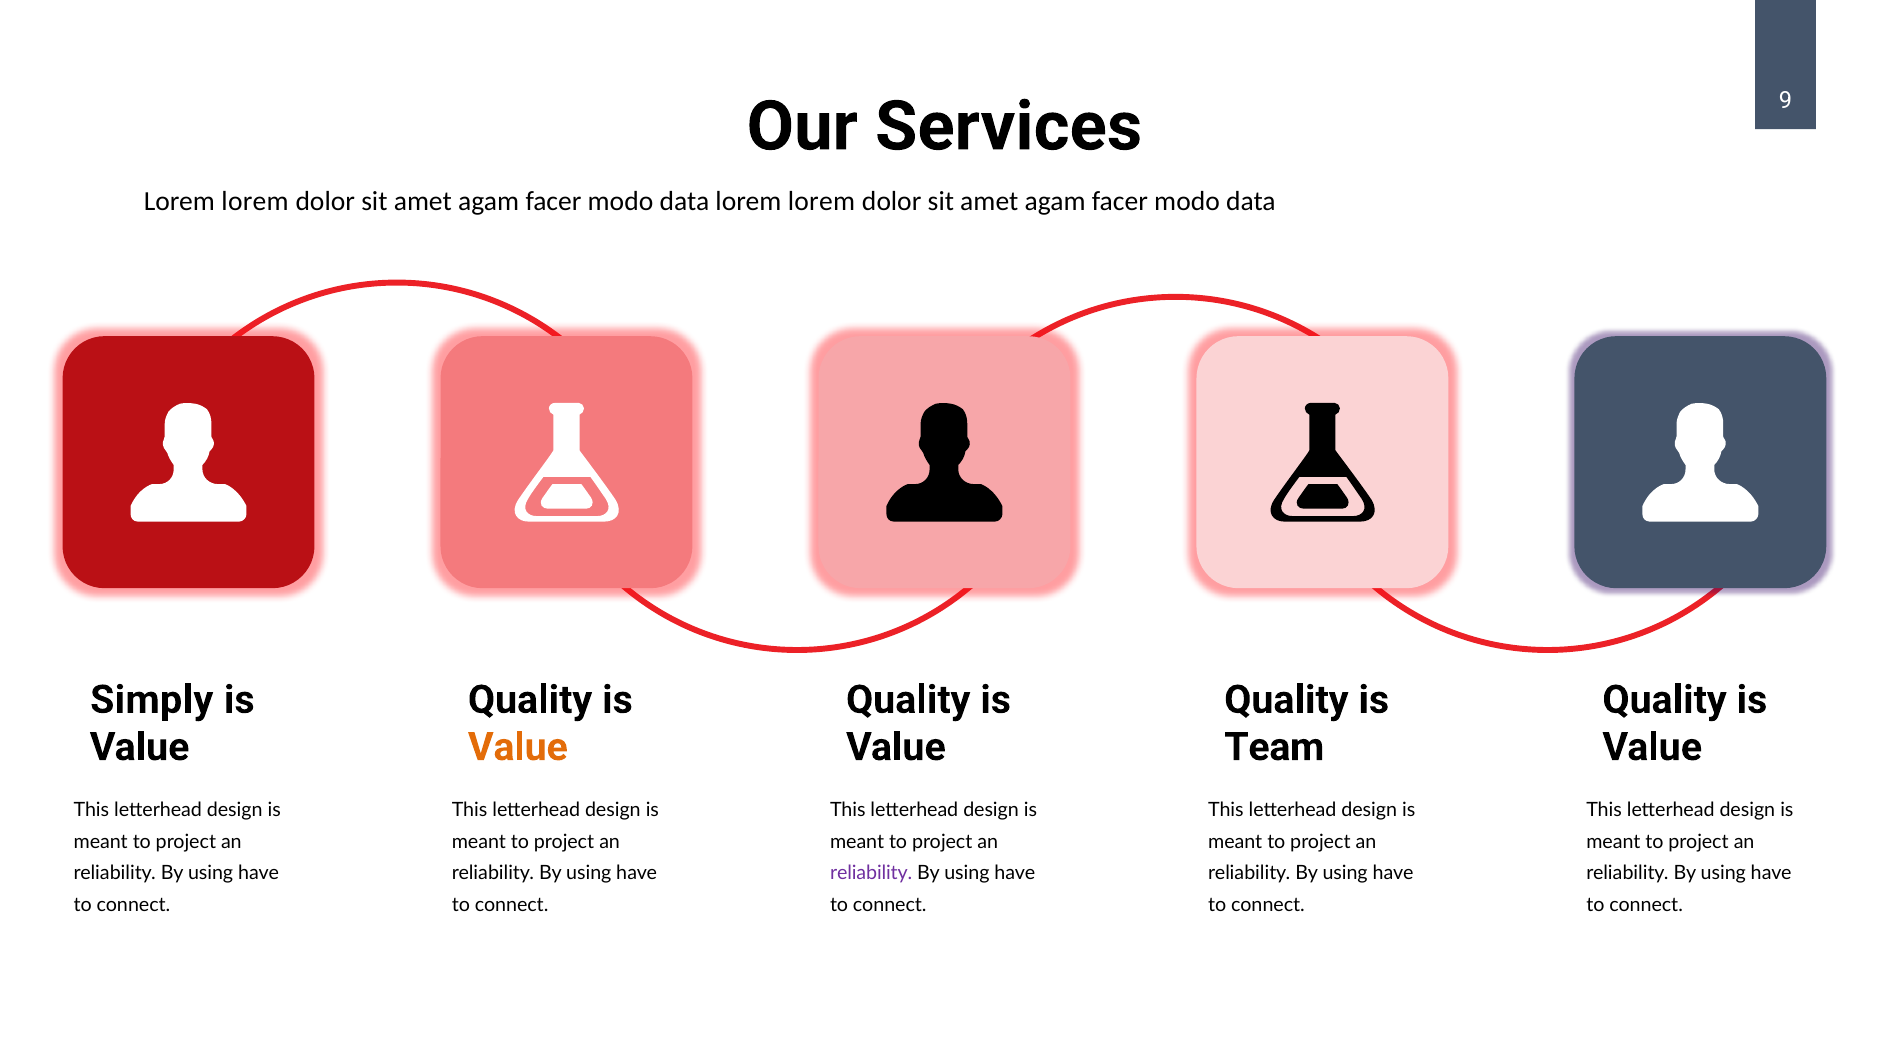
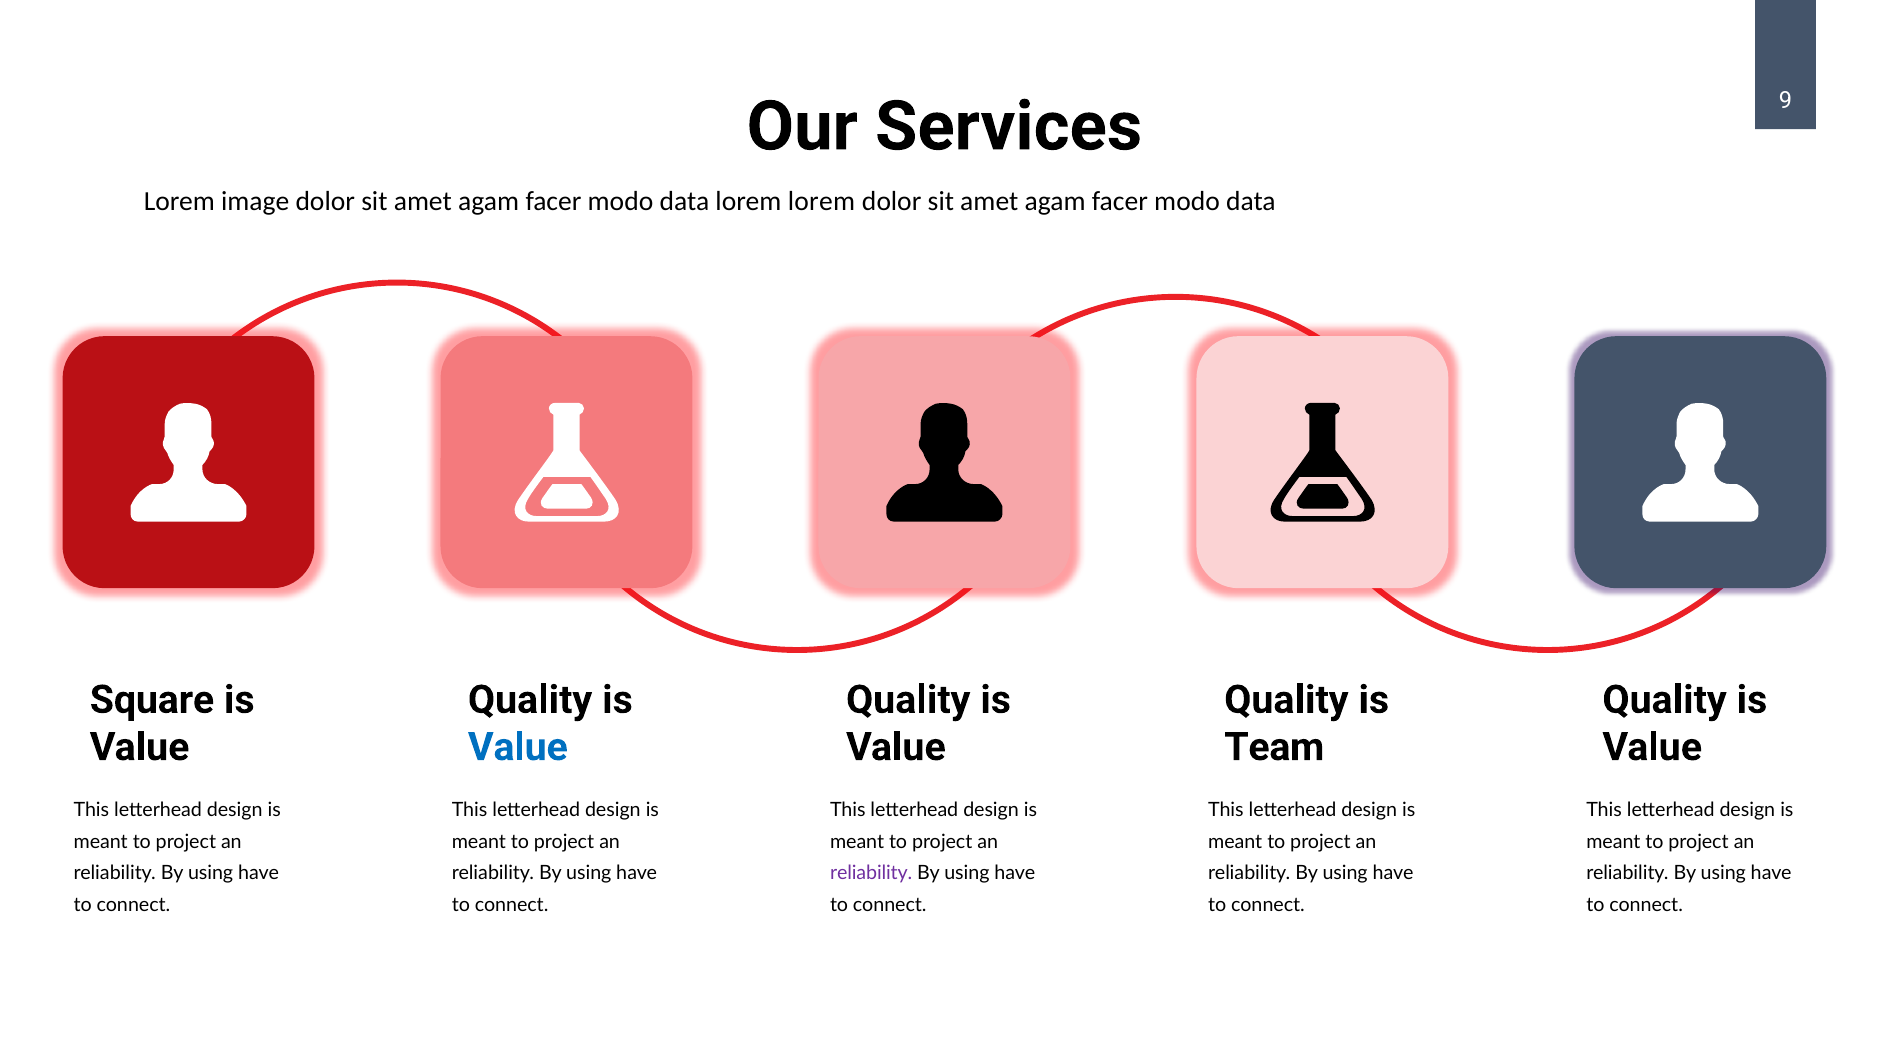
lorem at (255, 201): lorem -> image
Simply: Simply -> Square
Value at (518, 747) colour: orange -> blue
